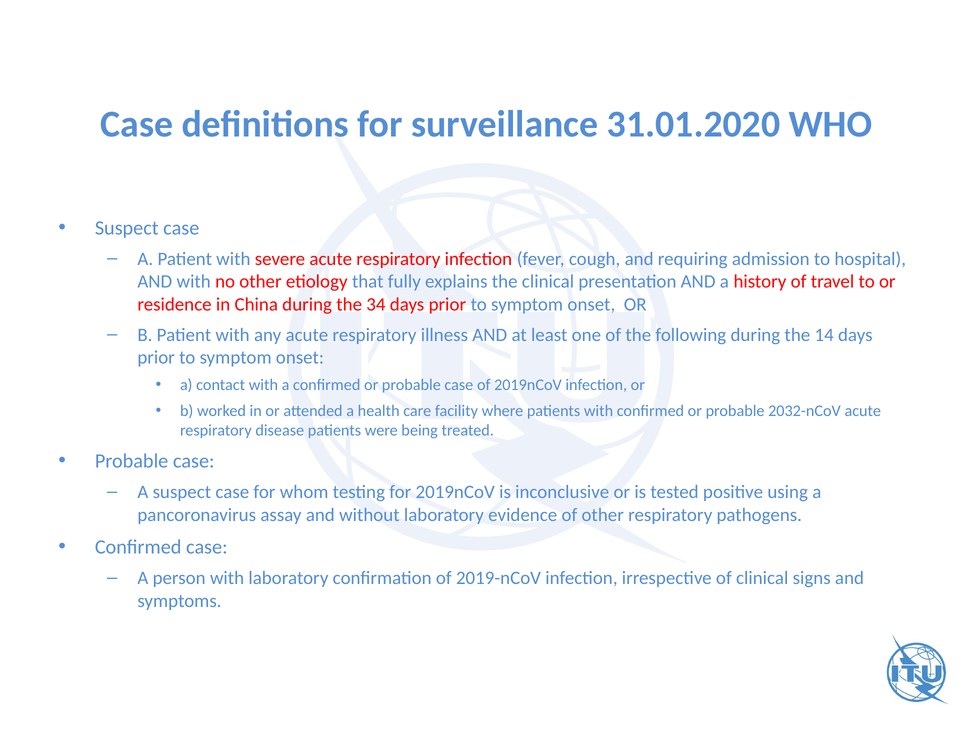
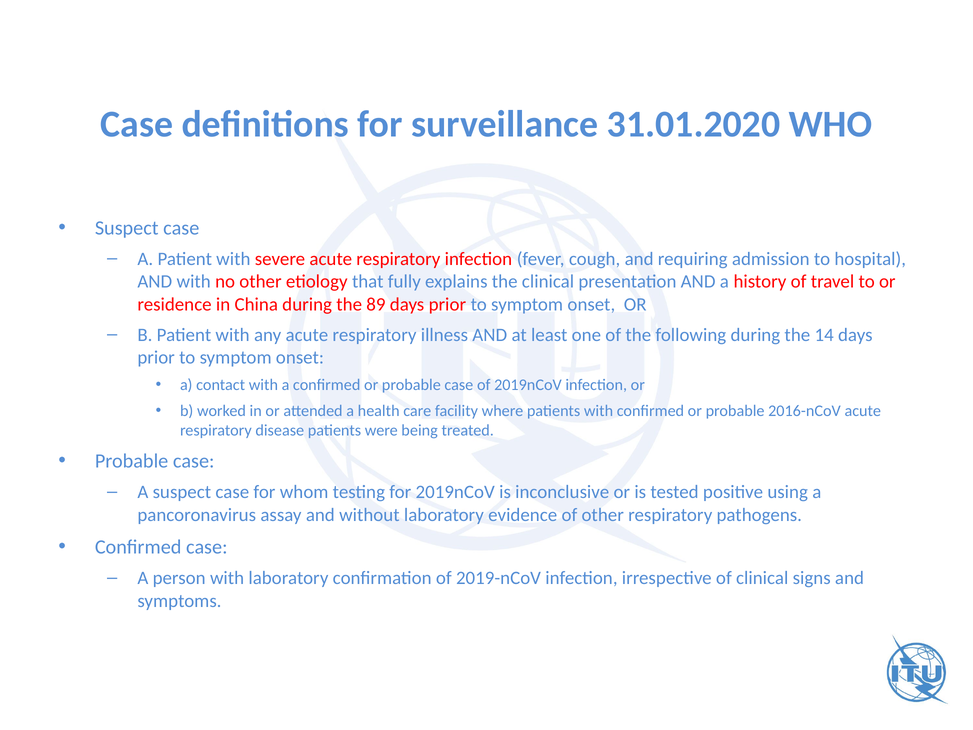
34: 34 -> 89
2032-nCoV: 2032-nCoV -> 2016-nCoV
